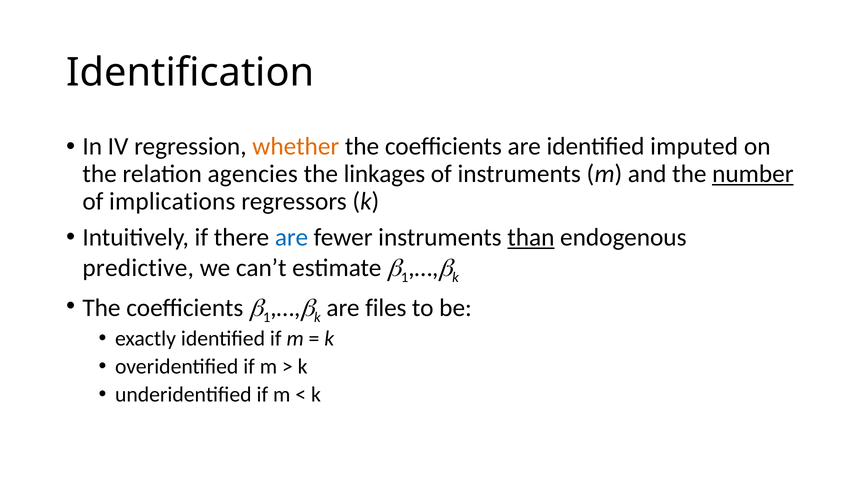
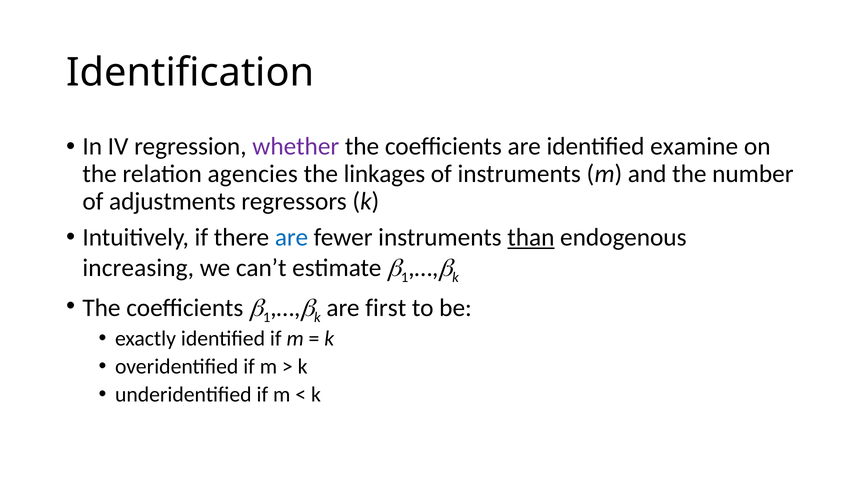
whether colour: orange -> purple
imputed: imputed -> examine
number underline: present -> none
implications: implications -> adjustments
predictive: predictive -> increasing
files: files -> first
